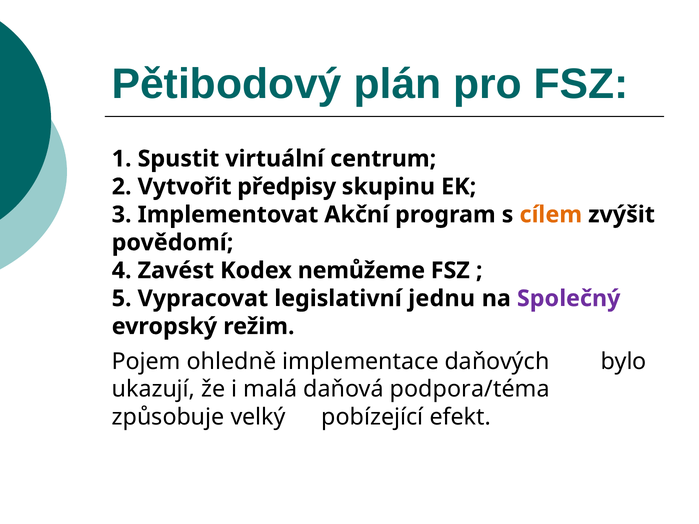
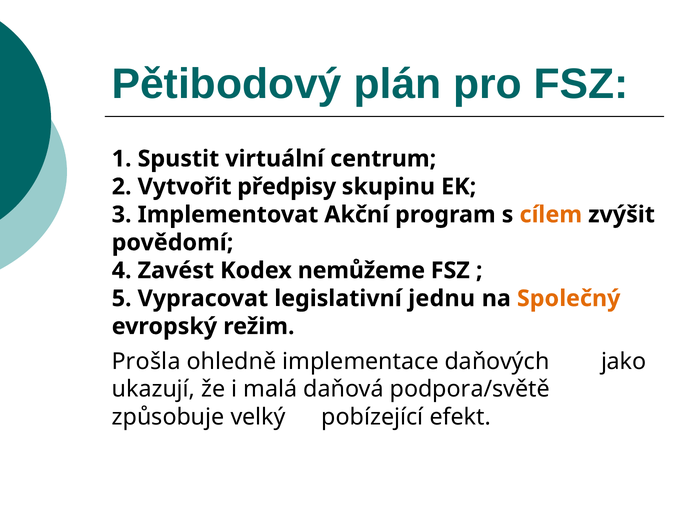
Společný colour: purple -> orange
Pojem: Pojem -> Prošla
bylo: bylo -> jako
podpora/téma: podpora/téma -> podpora/světě
